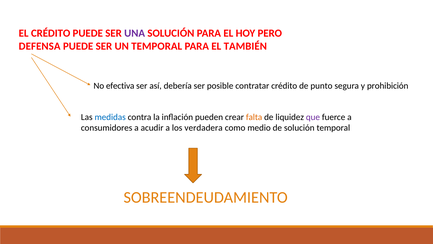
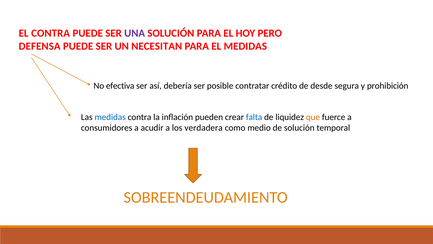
EL CRÉDITO: CRÉDITO -> CONTRA
UN TEMPORAL: TEMPORAL -> NECESITAN
EL TAMBIÉN: TAMBIÉN -> MEDIDAS
punto: punto -> desde
falta colour: orange -> blue
que colour: purple -> orange
